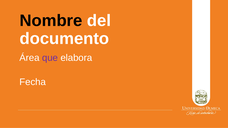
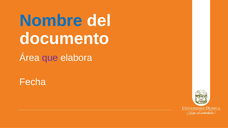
Nombre colour: black -> blue
